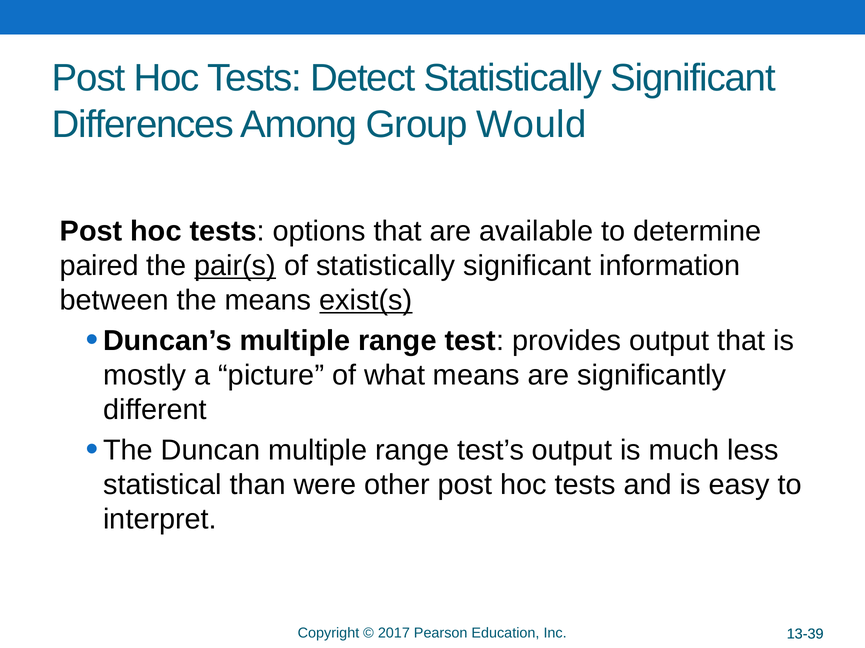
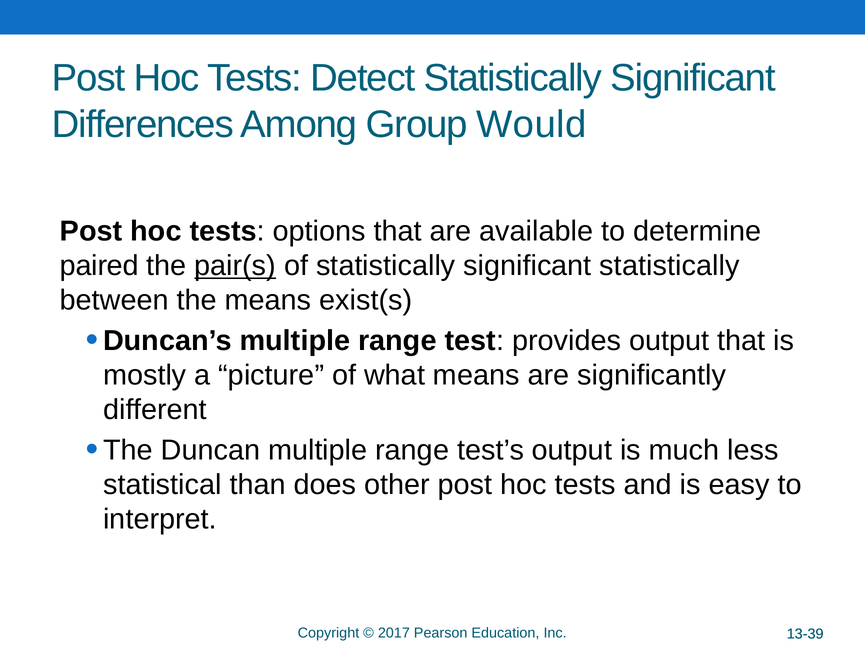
significant information: information -> statistically
exist(s underline: present -> none
were: were -> does
